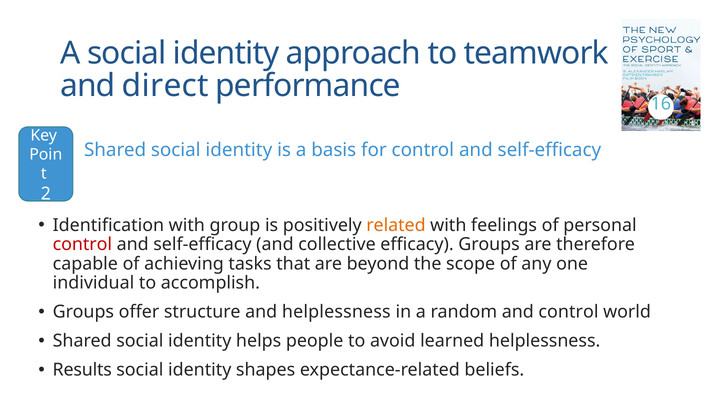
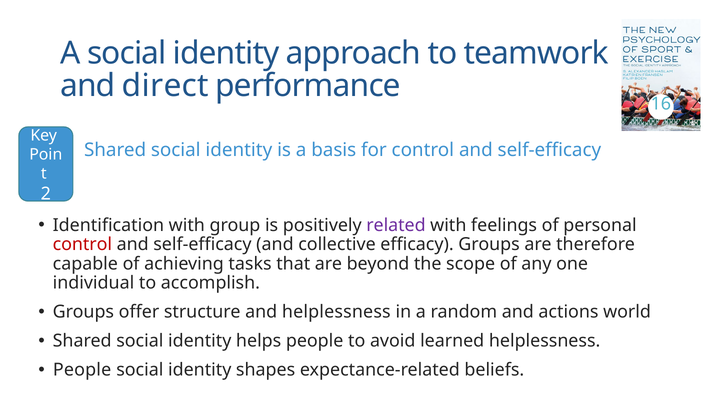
related colour: orange -> purple
and control: control -> actions
Results at (82, 370): Results -> People
